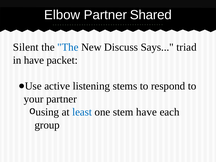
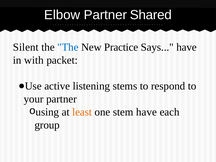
Discuss: Discuss -> Practice
Says triad: triad -> have
in have: have -> with
least colour: blue -> orange
